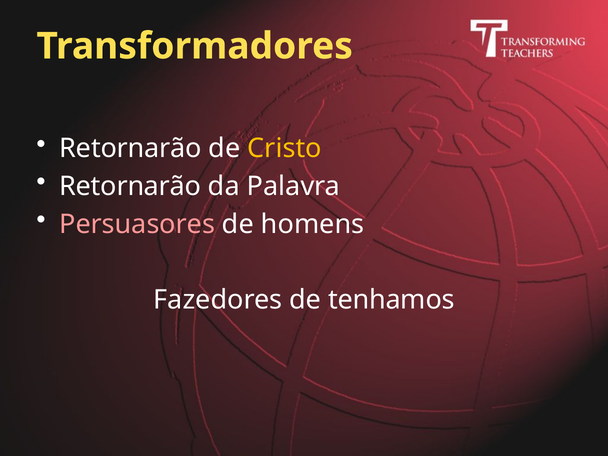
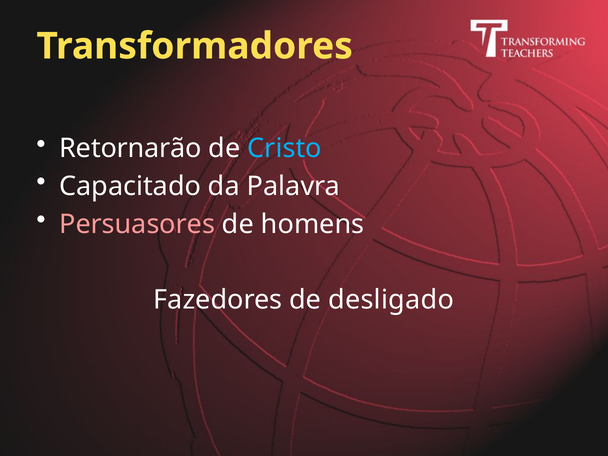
Cristo colour: yellow -> light blue
Retornarão at (130, 186): Retornarão -> Capacitado
tenhamos: tenhamos -> desligado
